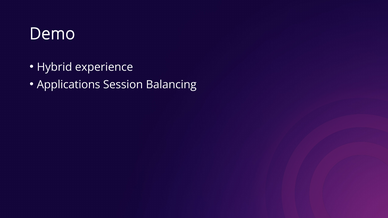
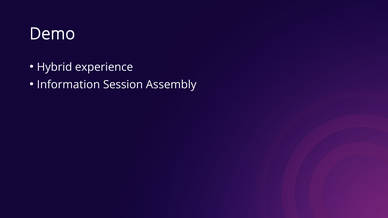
Applications: Applications -> Information
Balancing: Balancing -> Assembly
